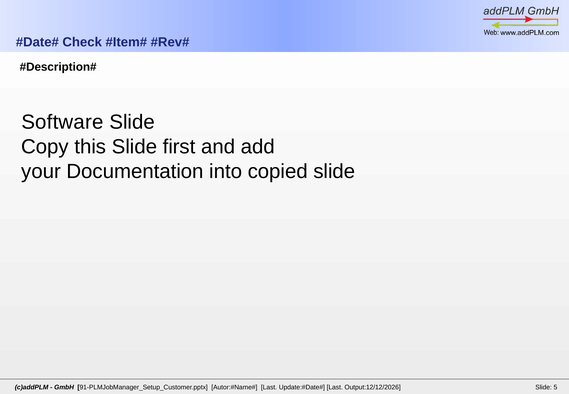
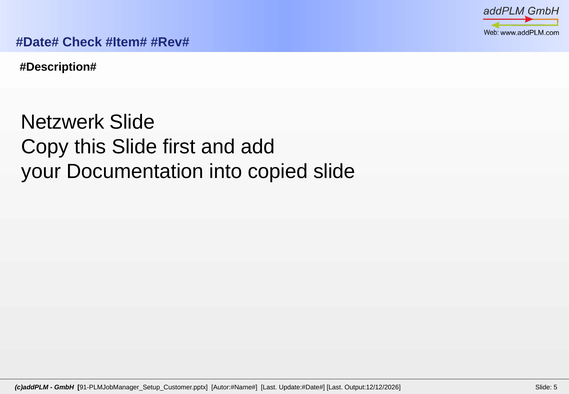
Software: Software -> Netzwerk
